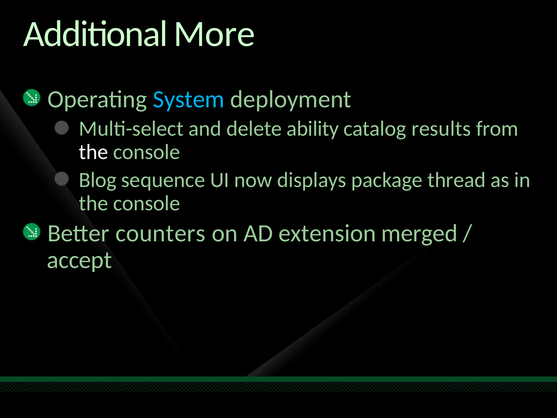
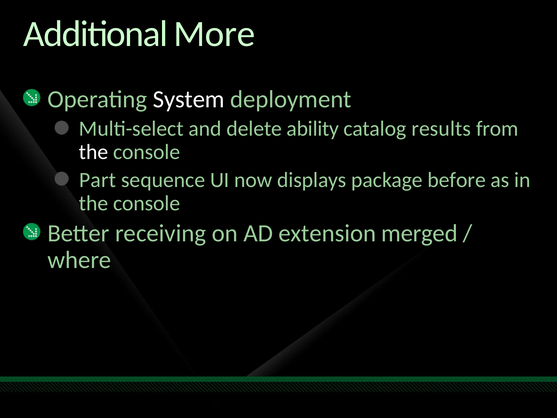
System colour: light blue -> white
Blog: Blog -> Part
thread: thread -> before
counters: counters -> receiving
accept: accept -> where
